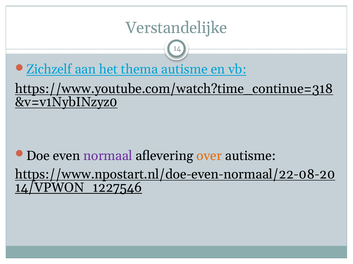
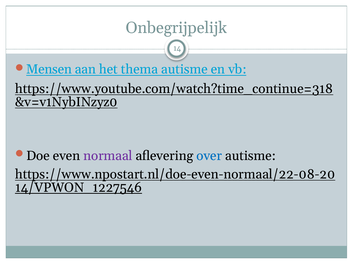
Verstandelijke: Verstandelijke -> Onbegrijpelijk
Zichzelf: Zichzelf -> Mensen
over colour: orange -> blue
